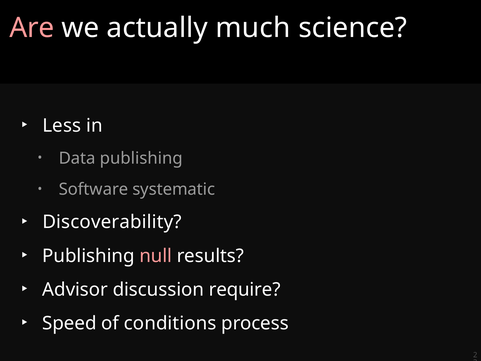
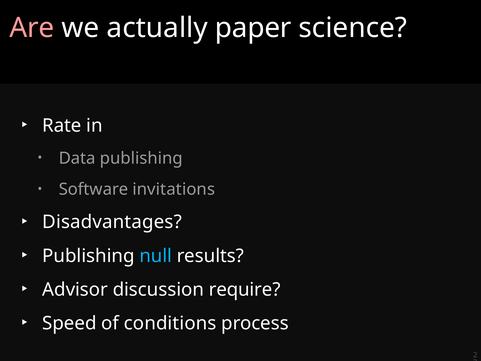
much: much -> paper
Less: Less -> Rate
systematic: systematic -> invitations
Discoverability: Discoverability -> Disadvantages
null colour: pink -> light blue
